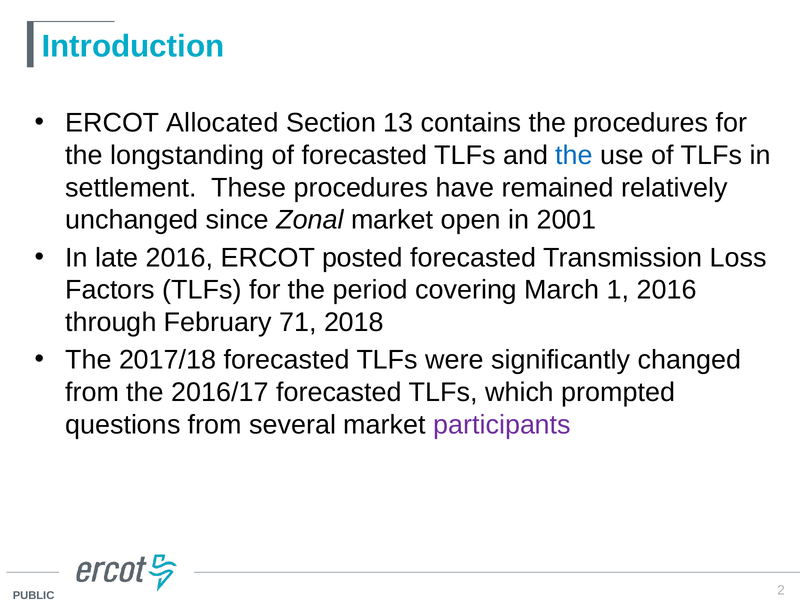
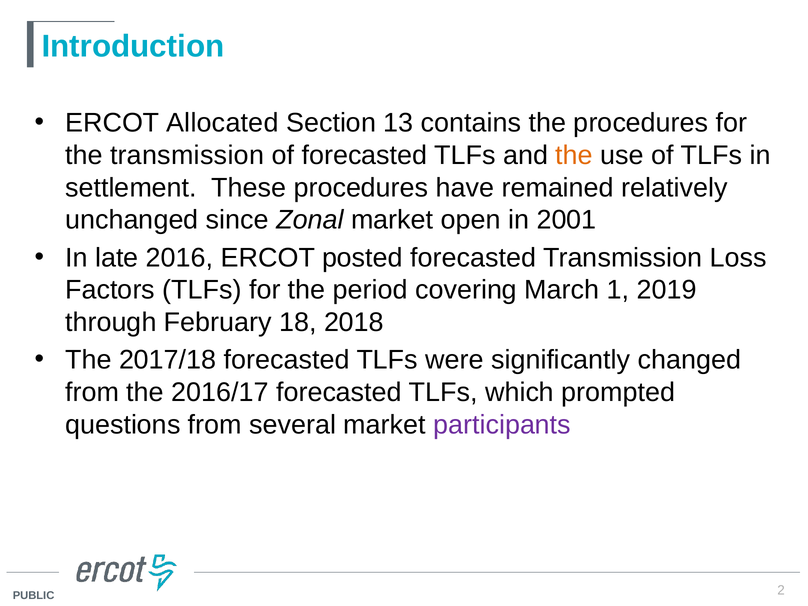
the longstanding: longstanding -> transmission
the at (574, 155) colour: blue -> orange
1 2016: 2016 -> 2019
71: 71 -> 18
